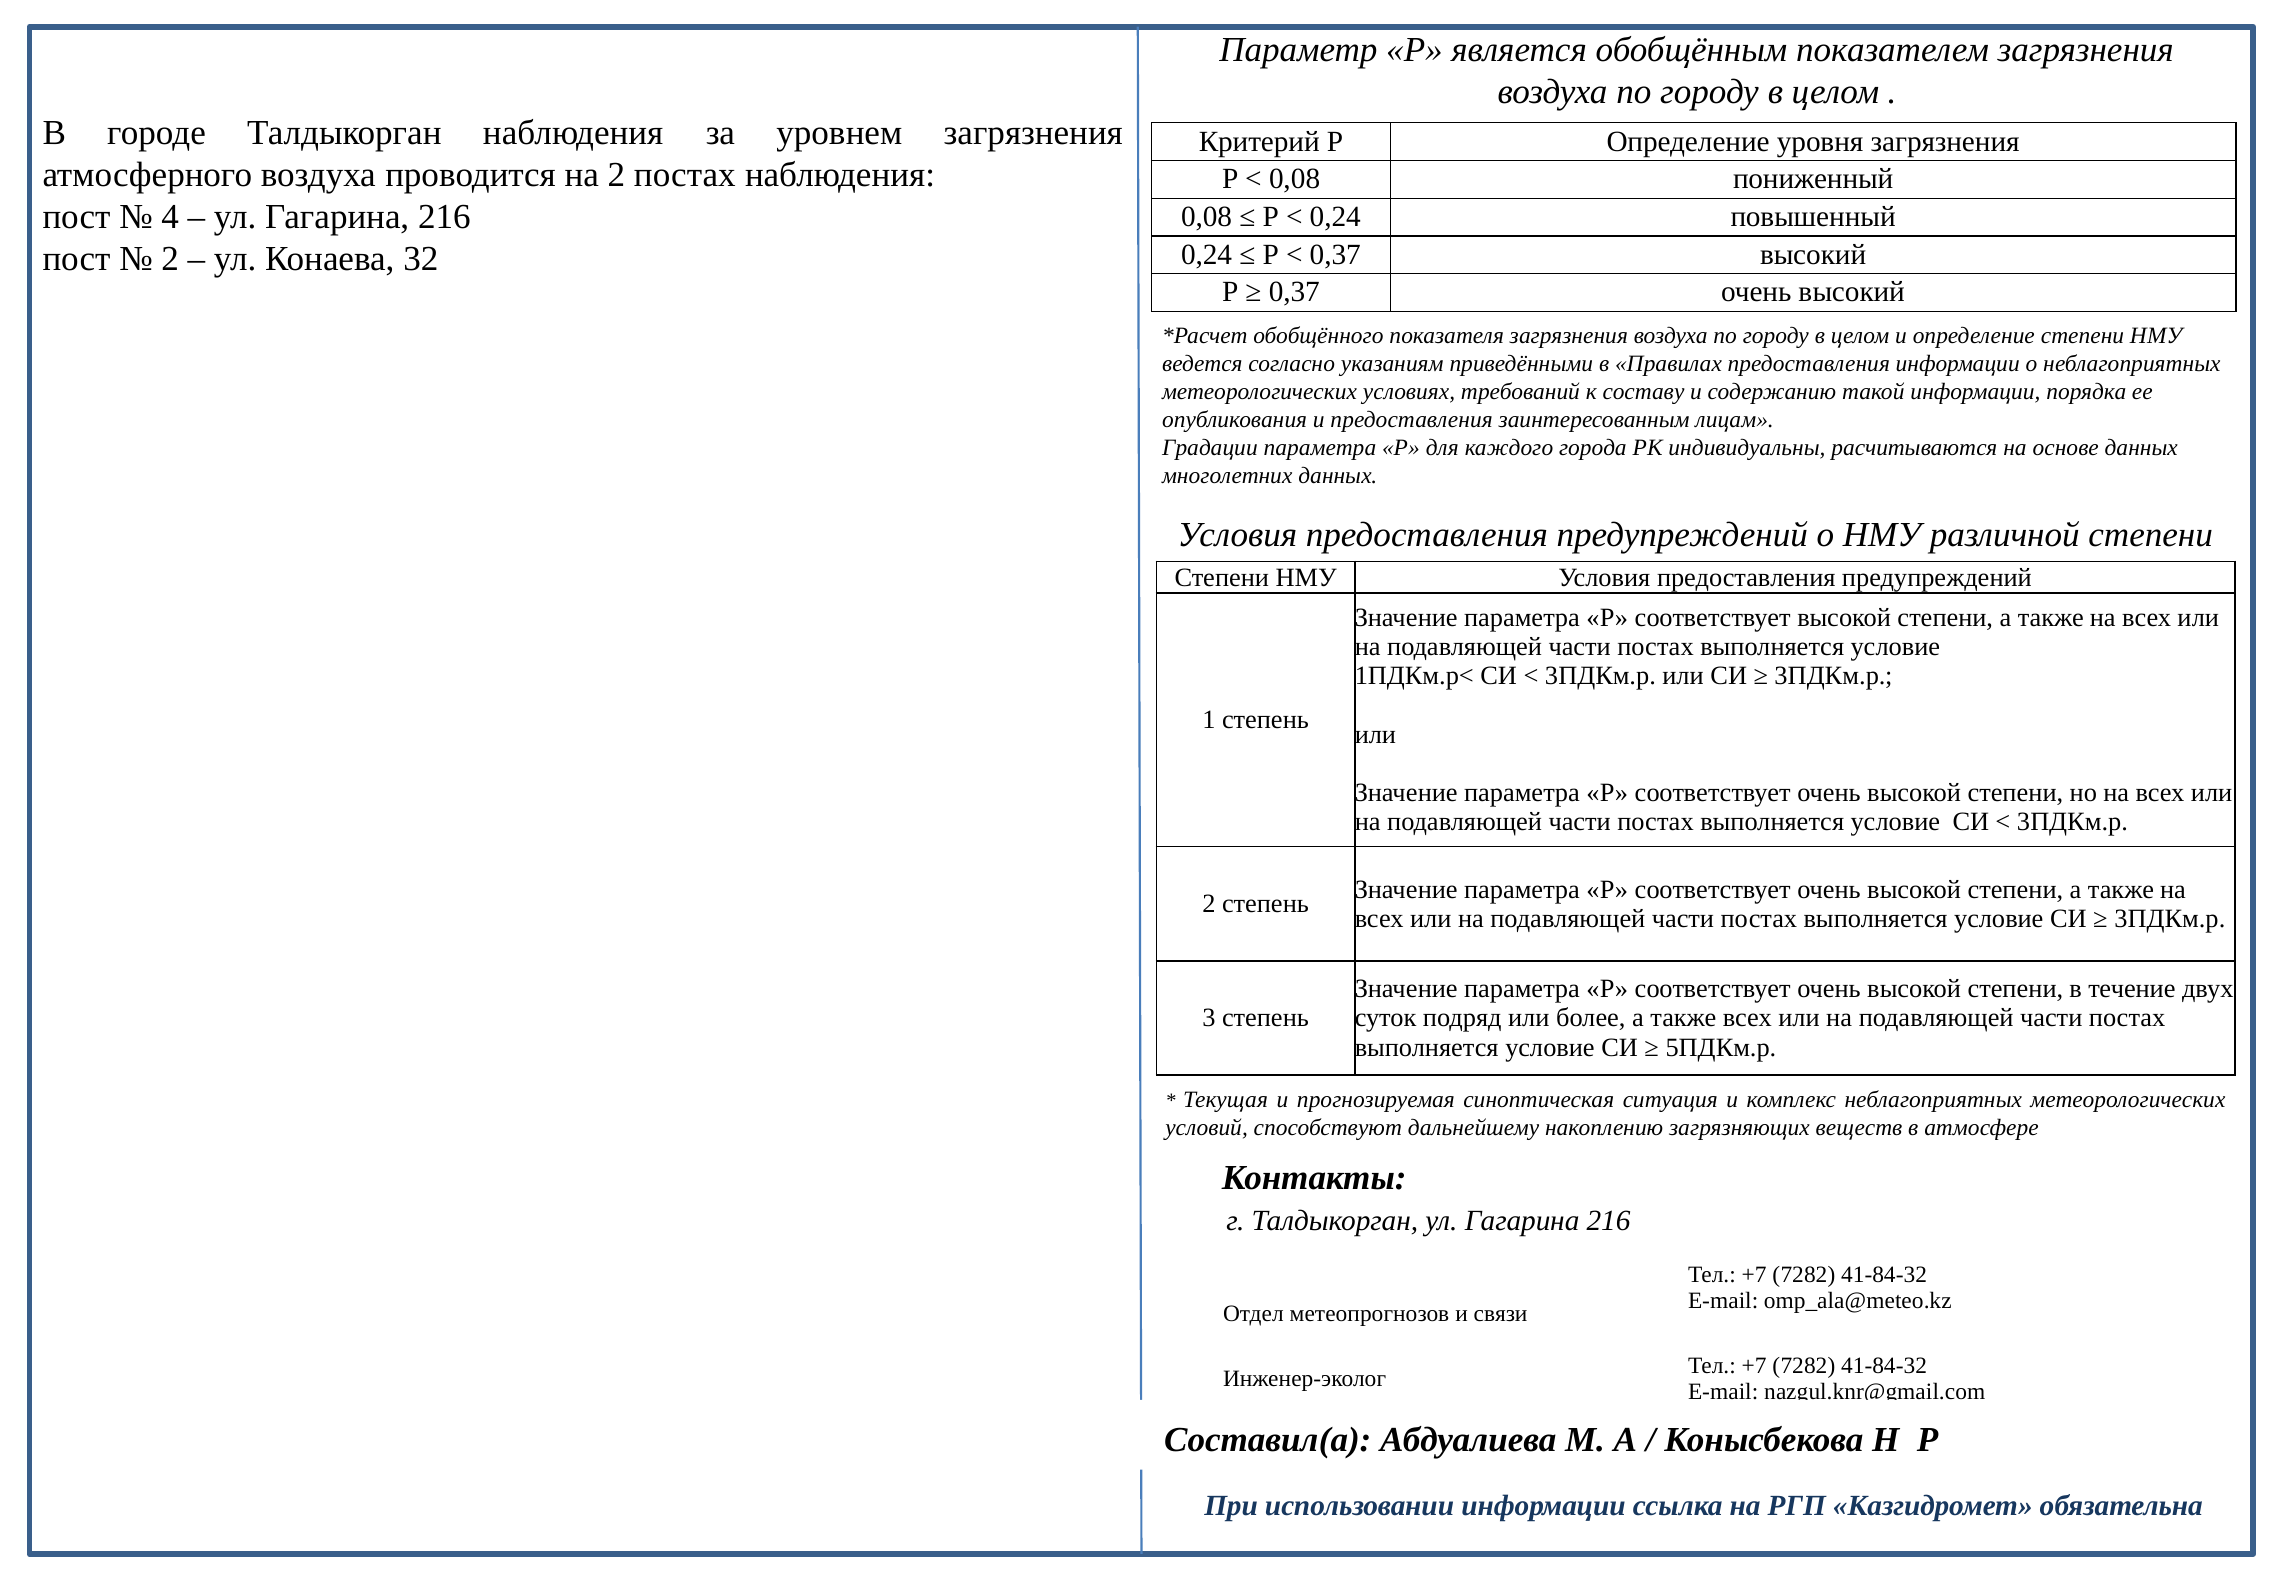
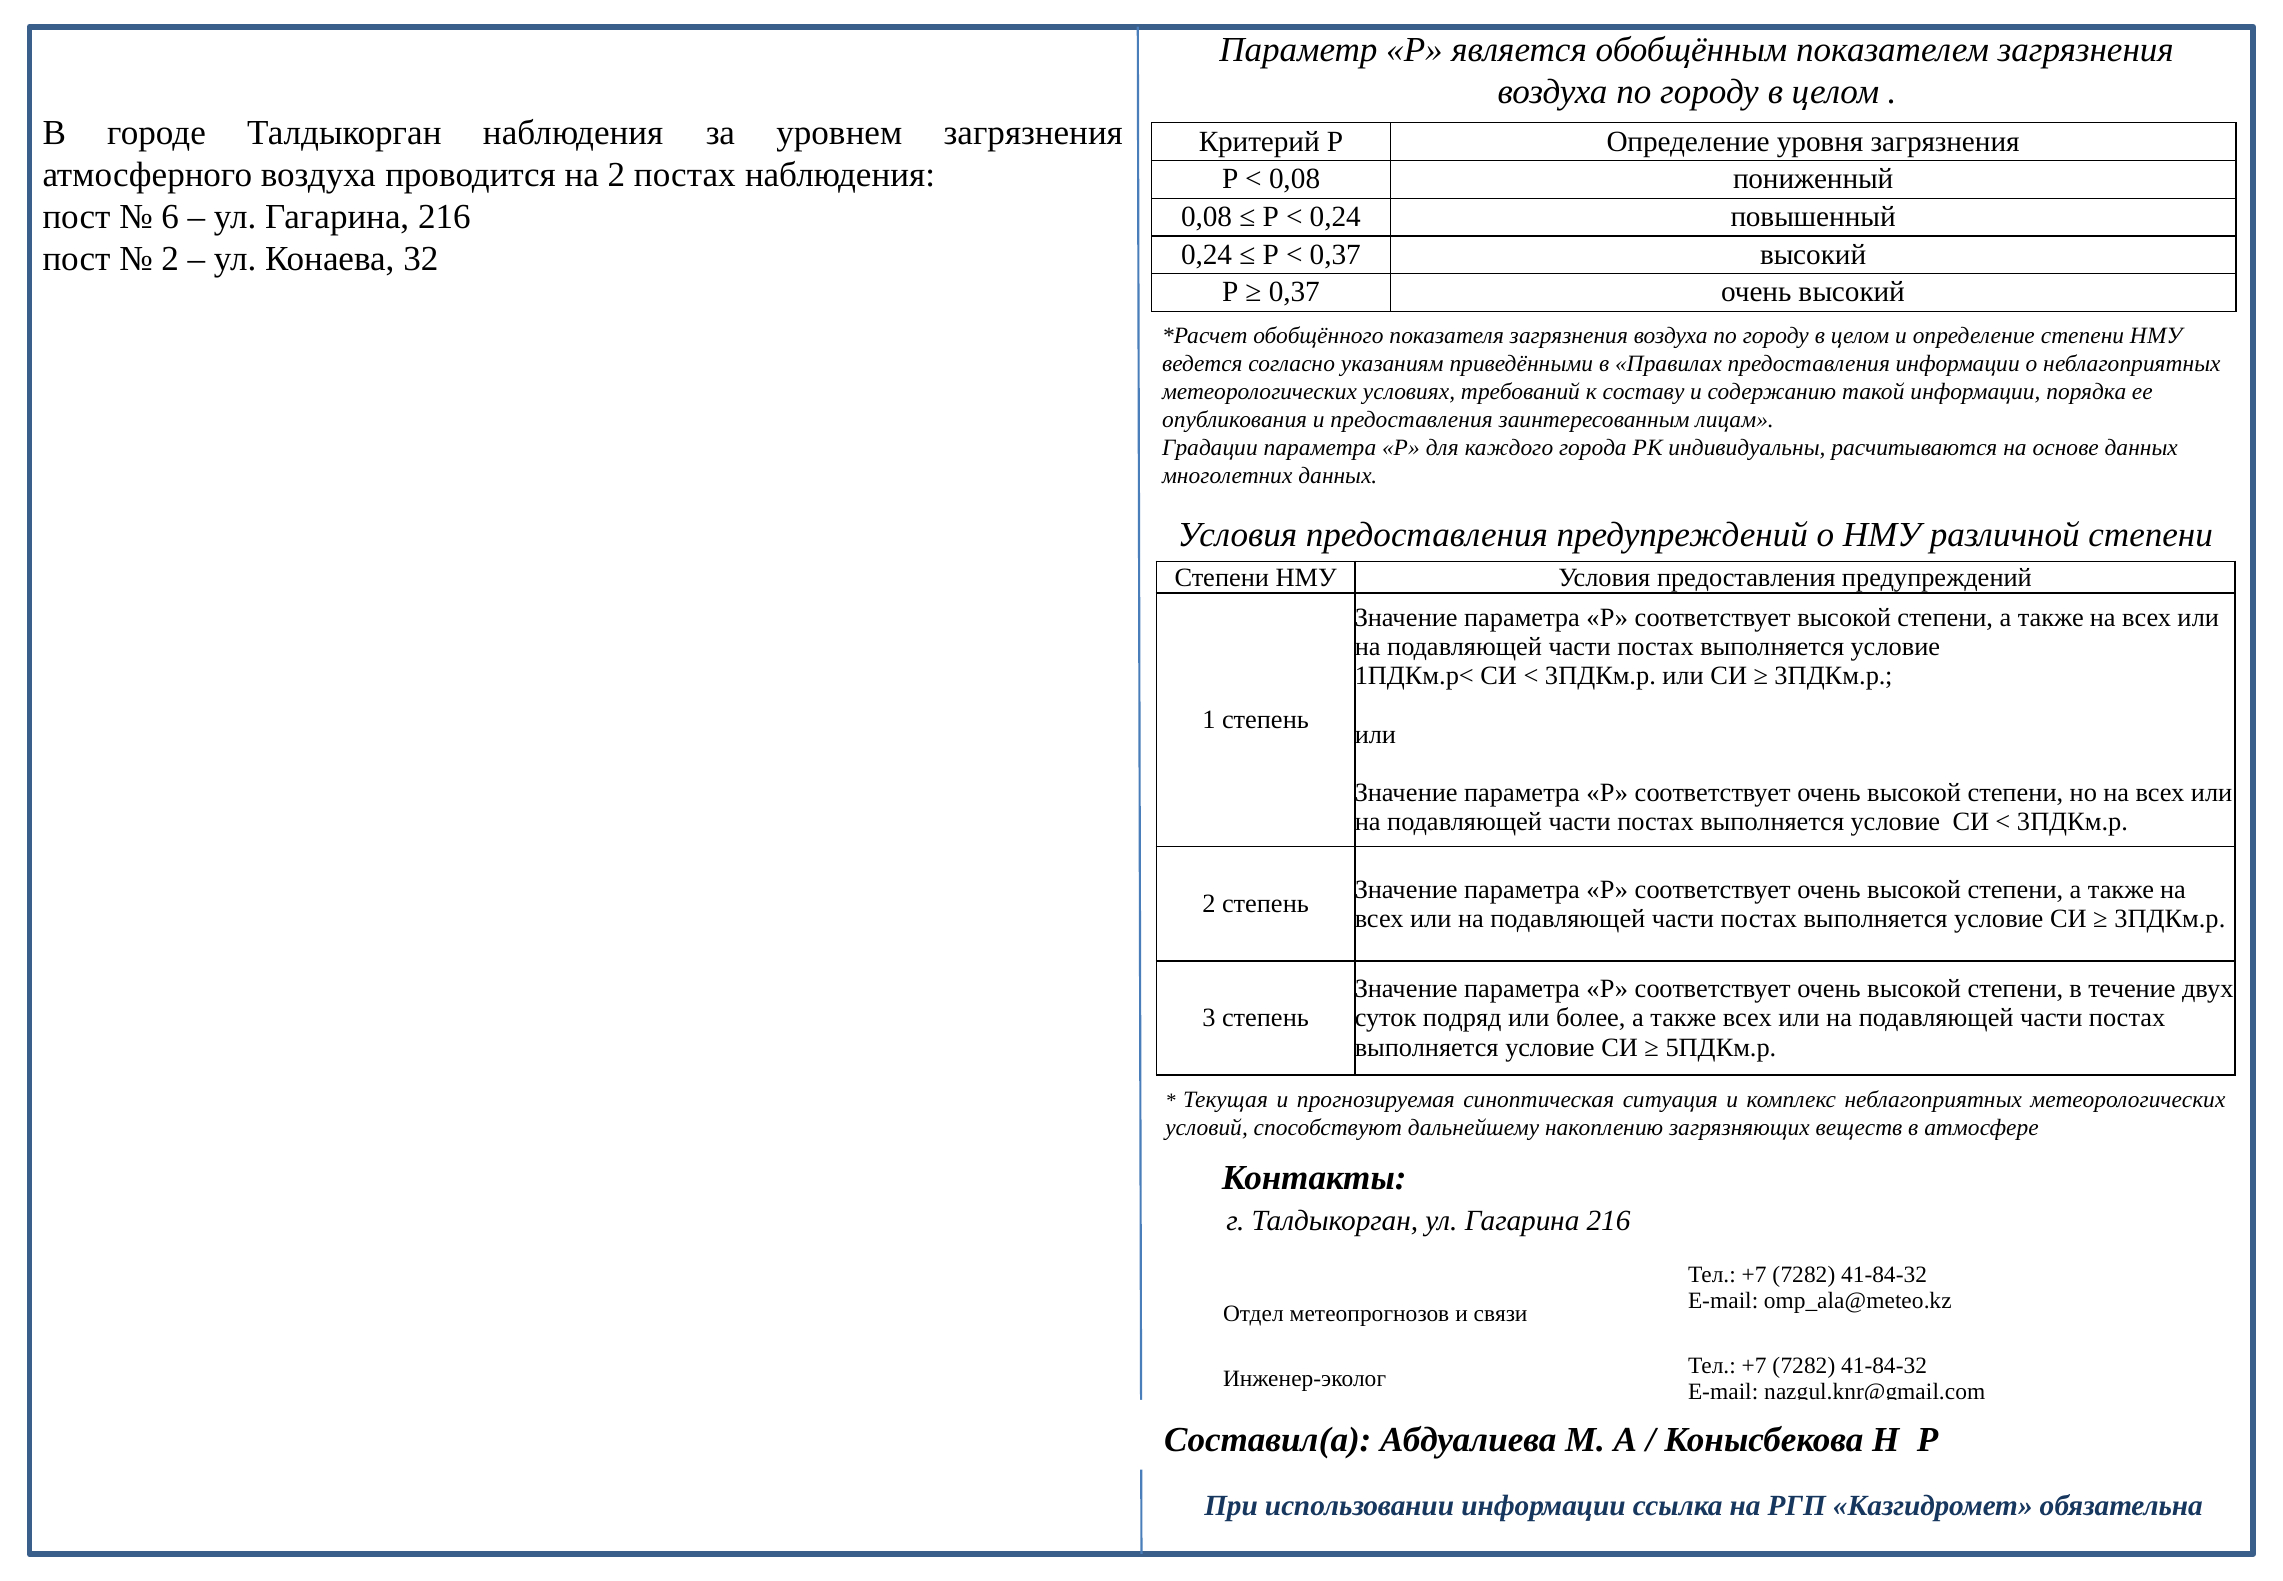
4: 4 -> 6
